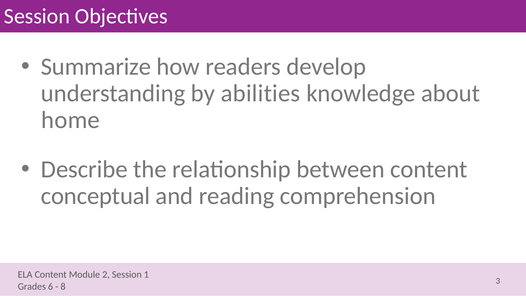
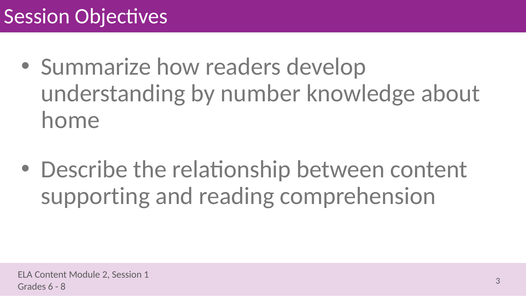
abilities: abilities -> number
conceptual: conceptual -> supporting
